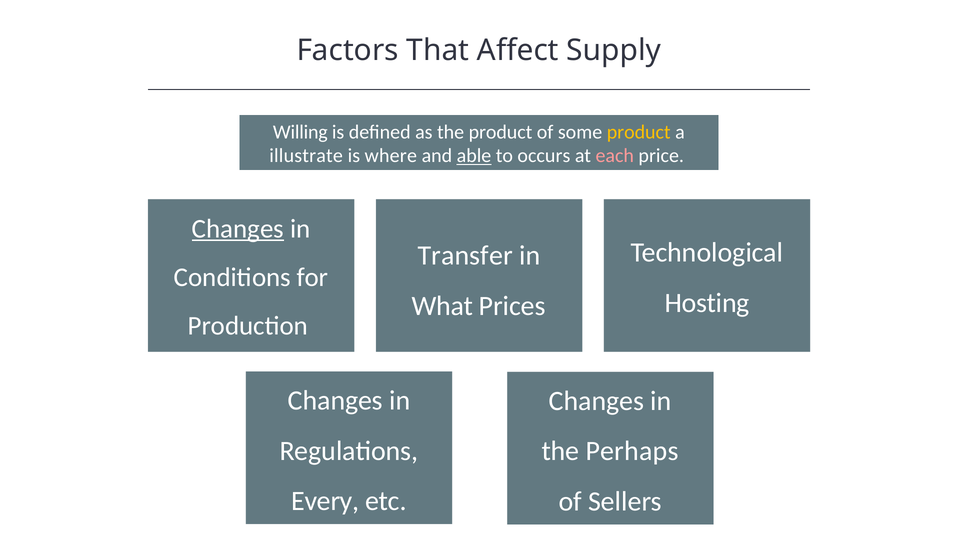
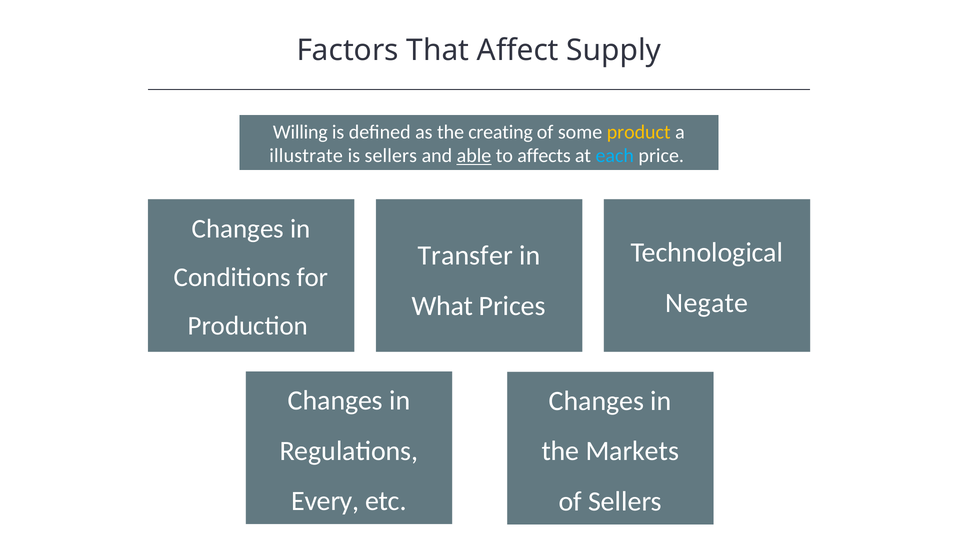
the product: product -> creating
is where: where -> sellers
occurs: occurs -> affects
each colour: pink -> light blue
Changes at (238, 229) underline: present -> none
Hosting: Hosting -> Negate
Perhaps: Perhaps -> Markets
